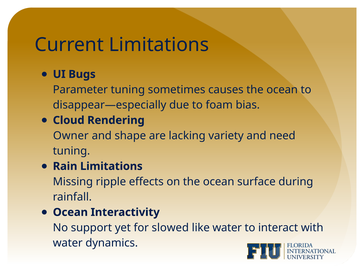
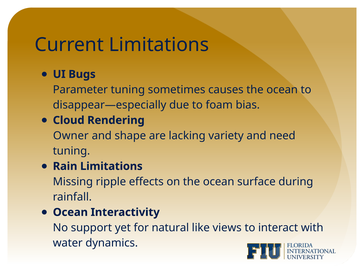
slowed: slowed -> natural
like water: water -> views
